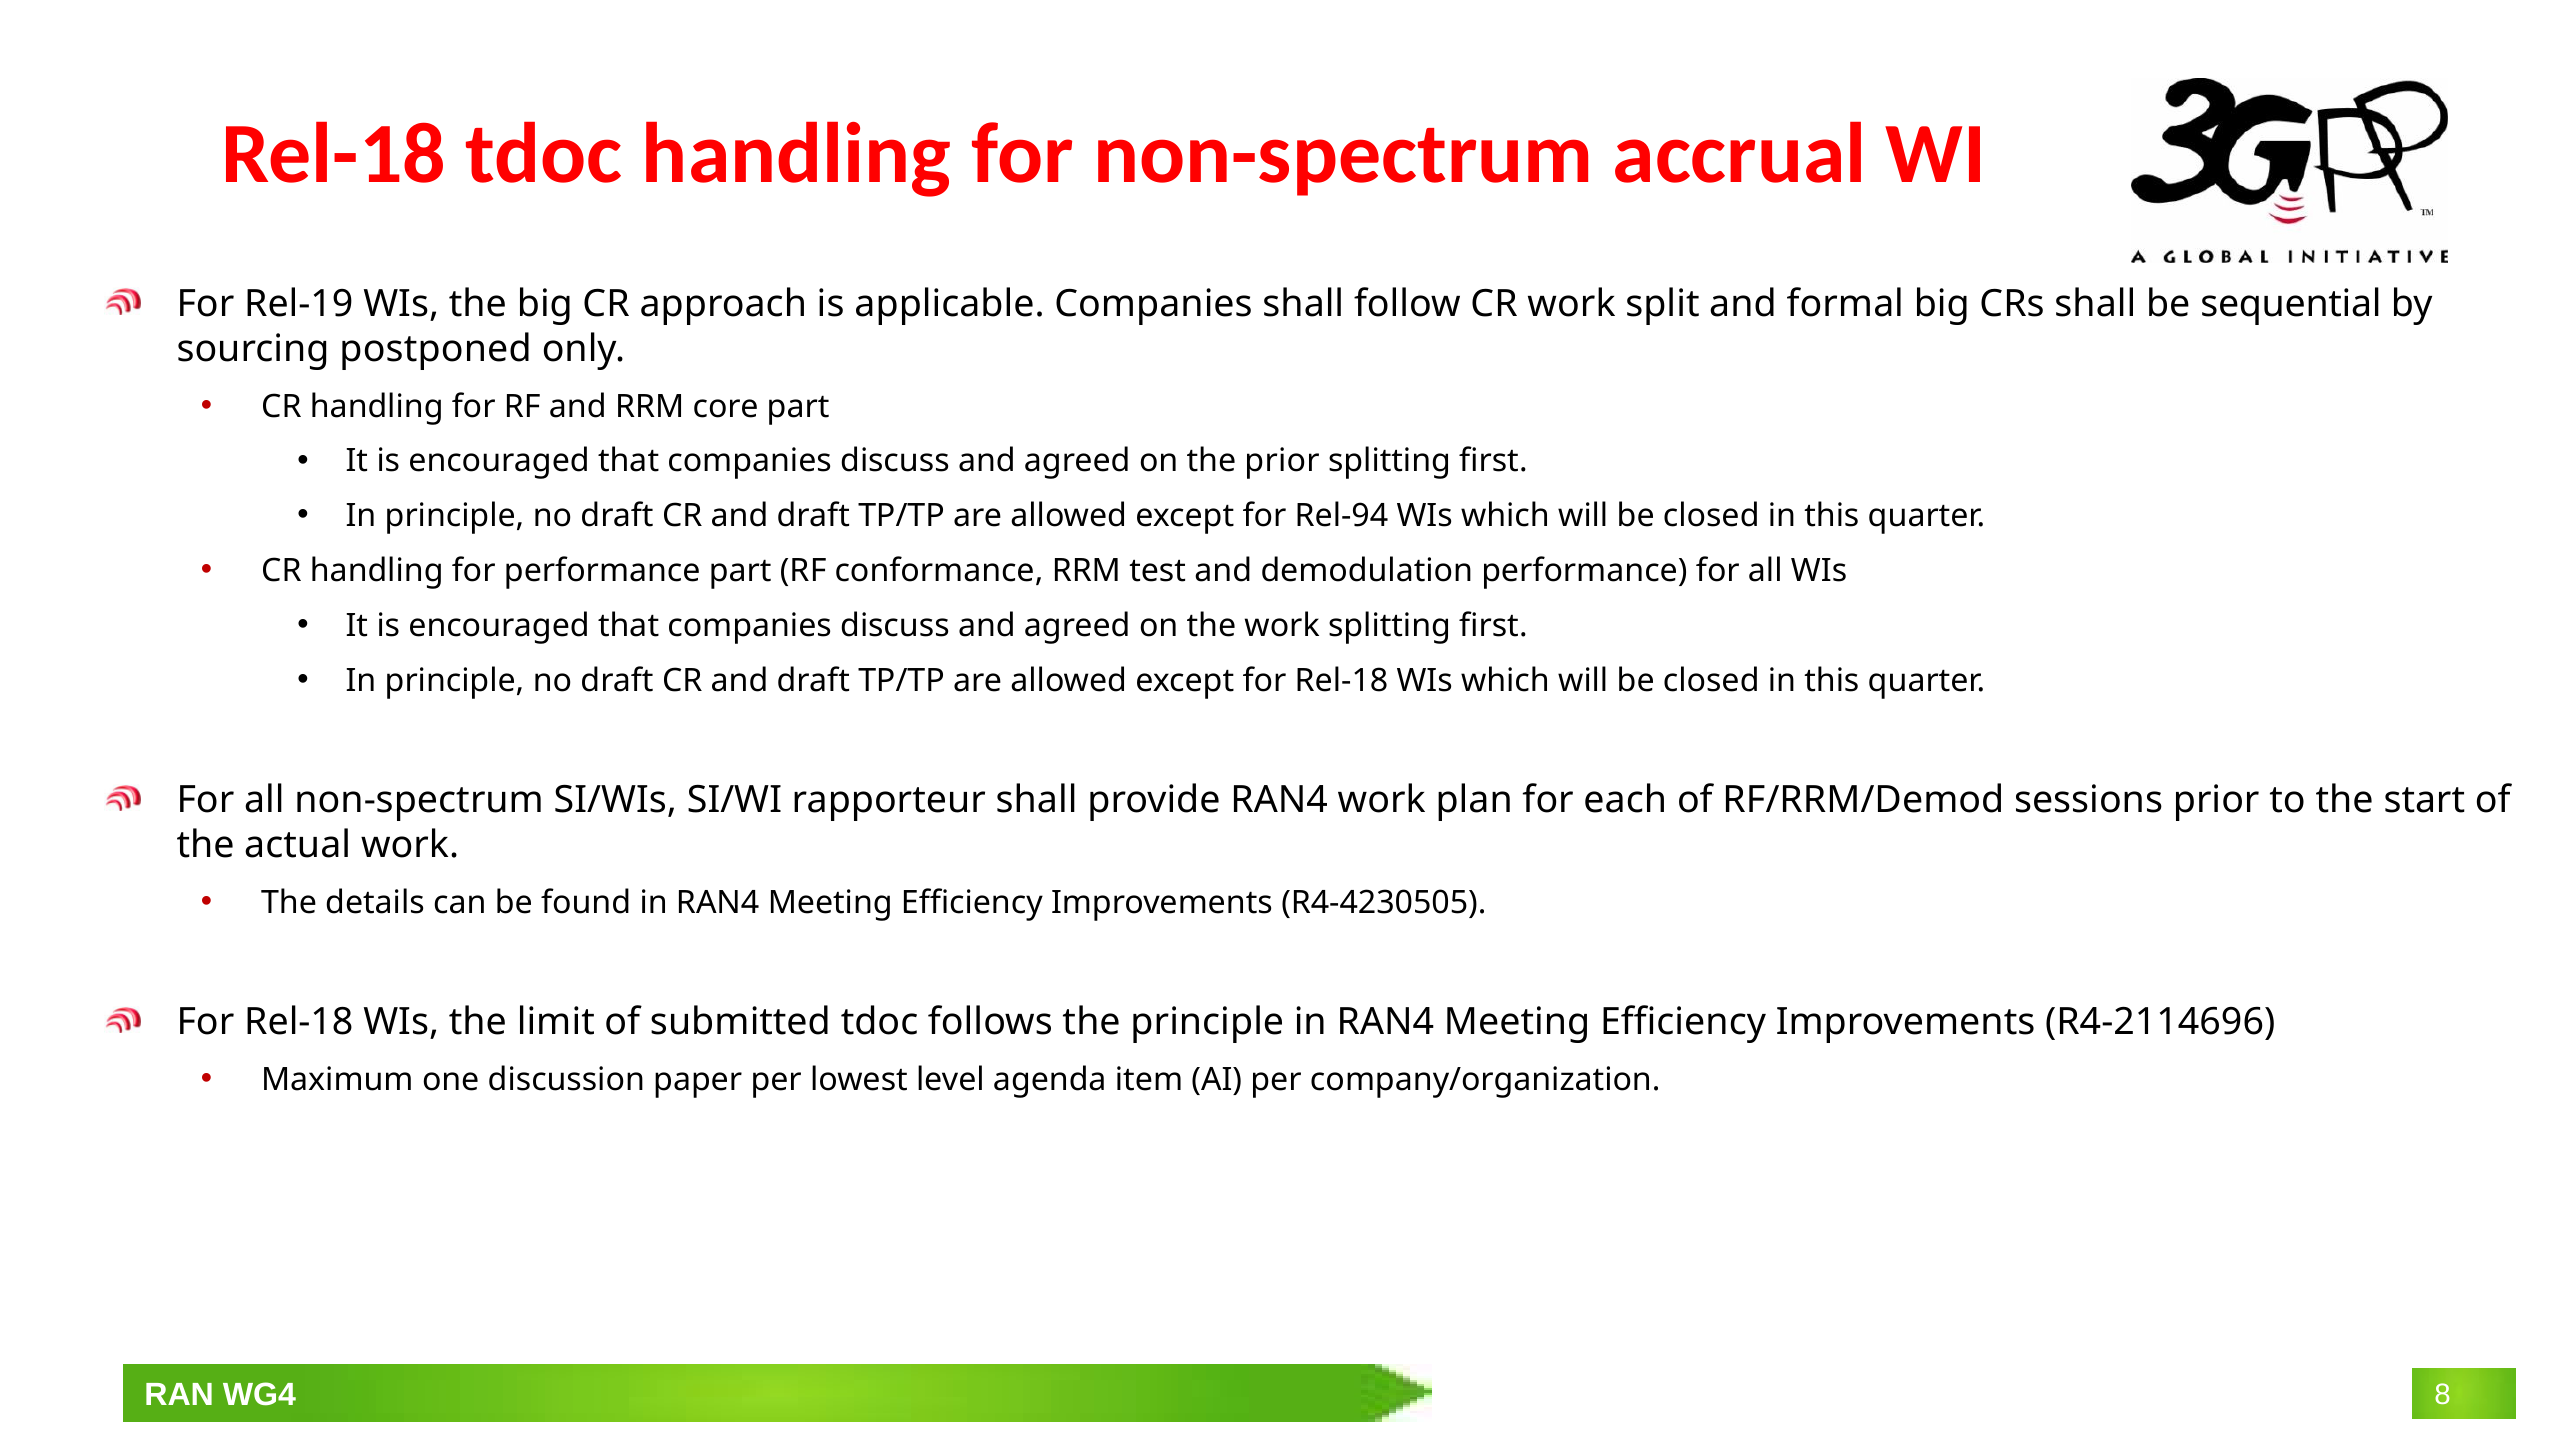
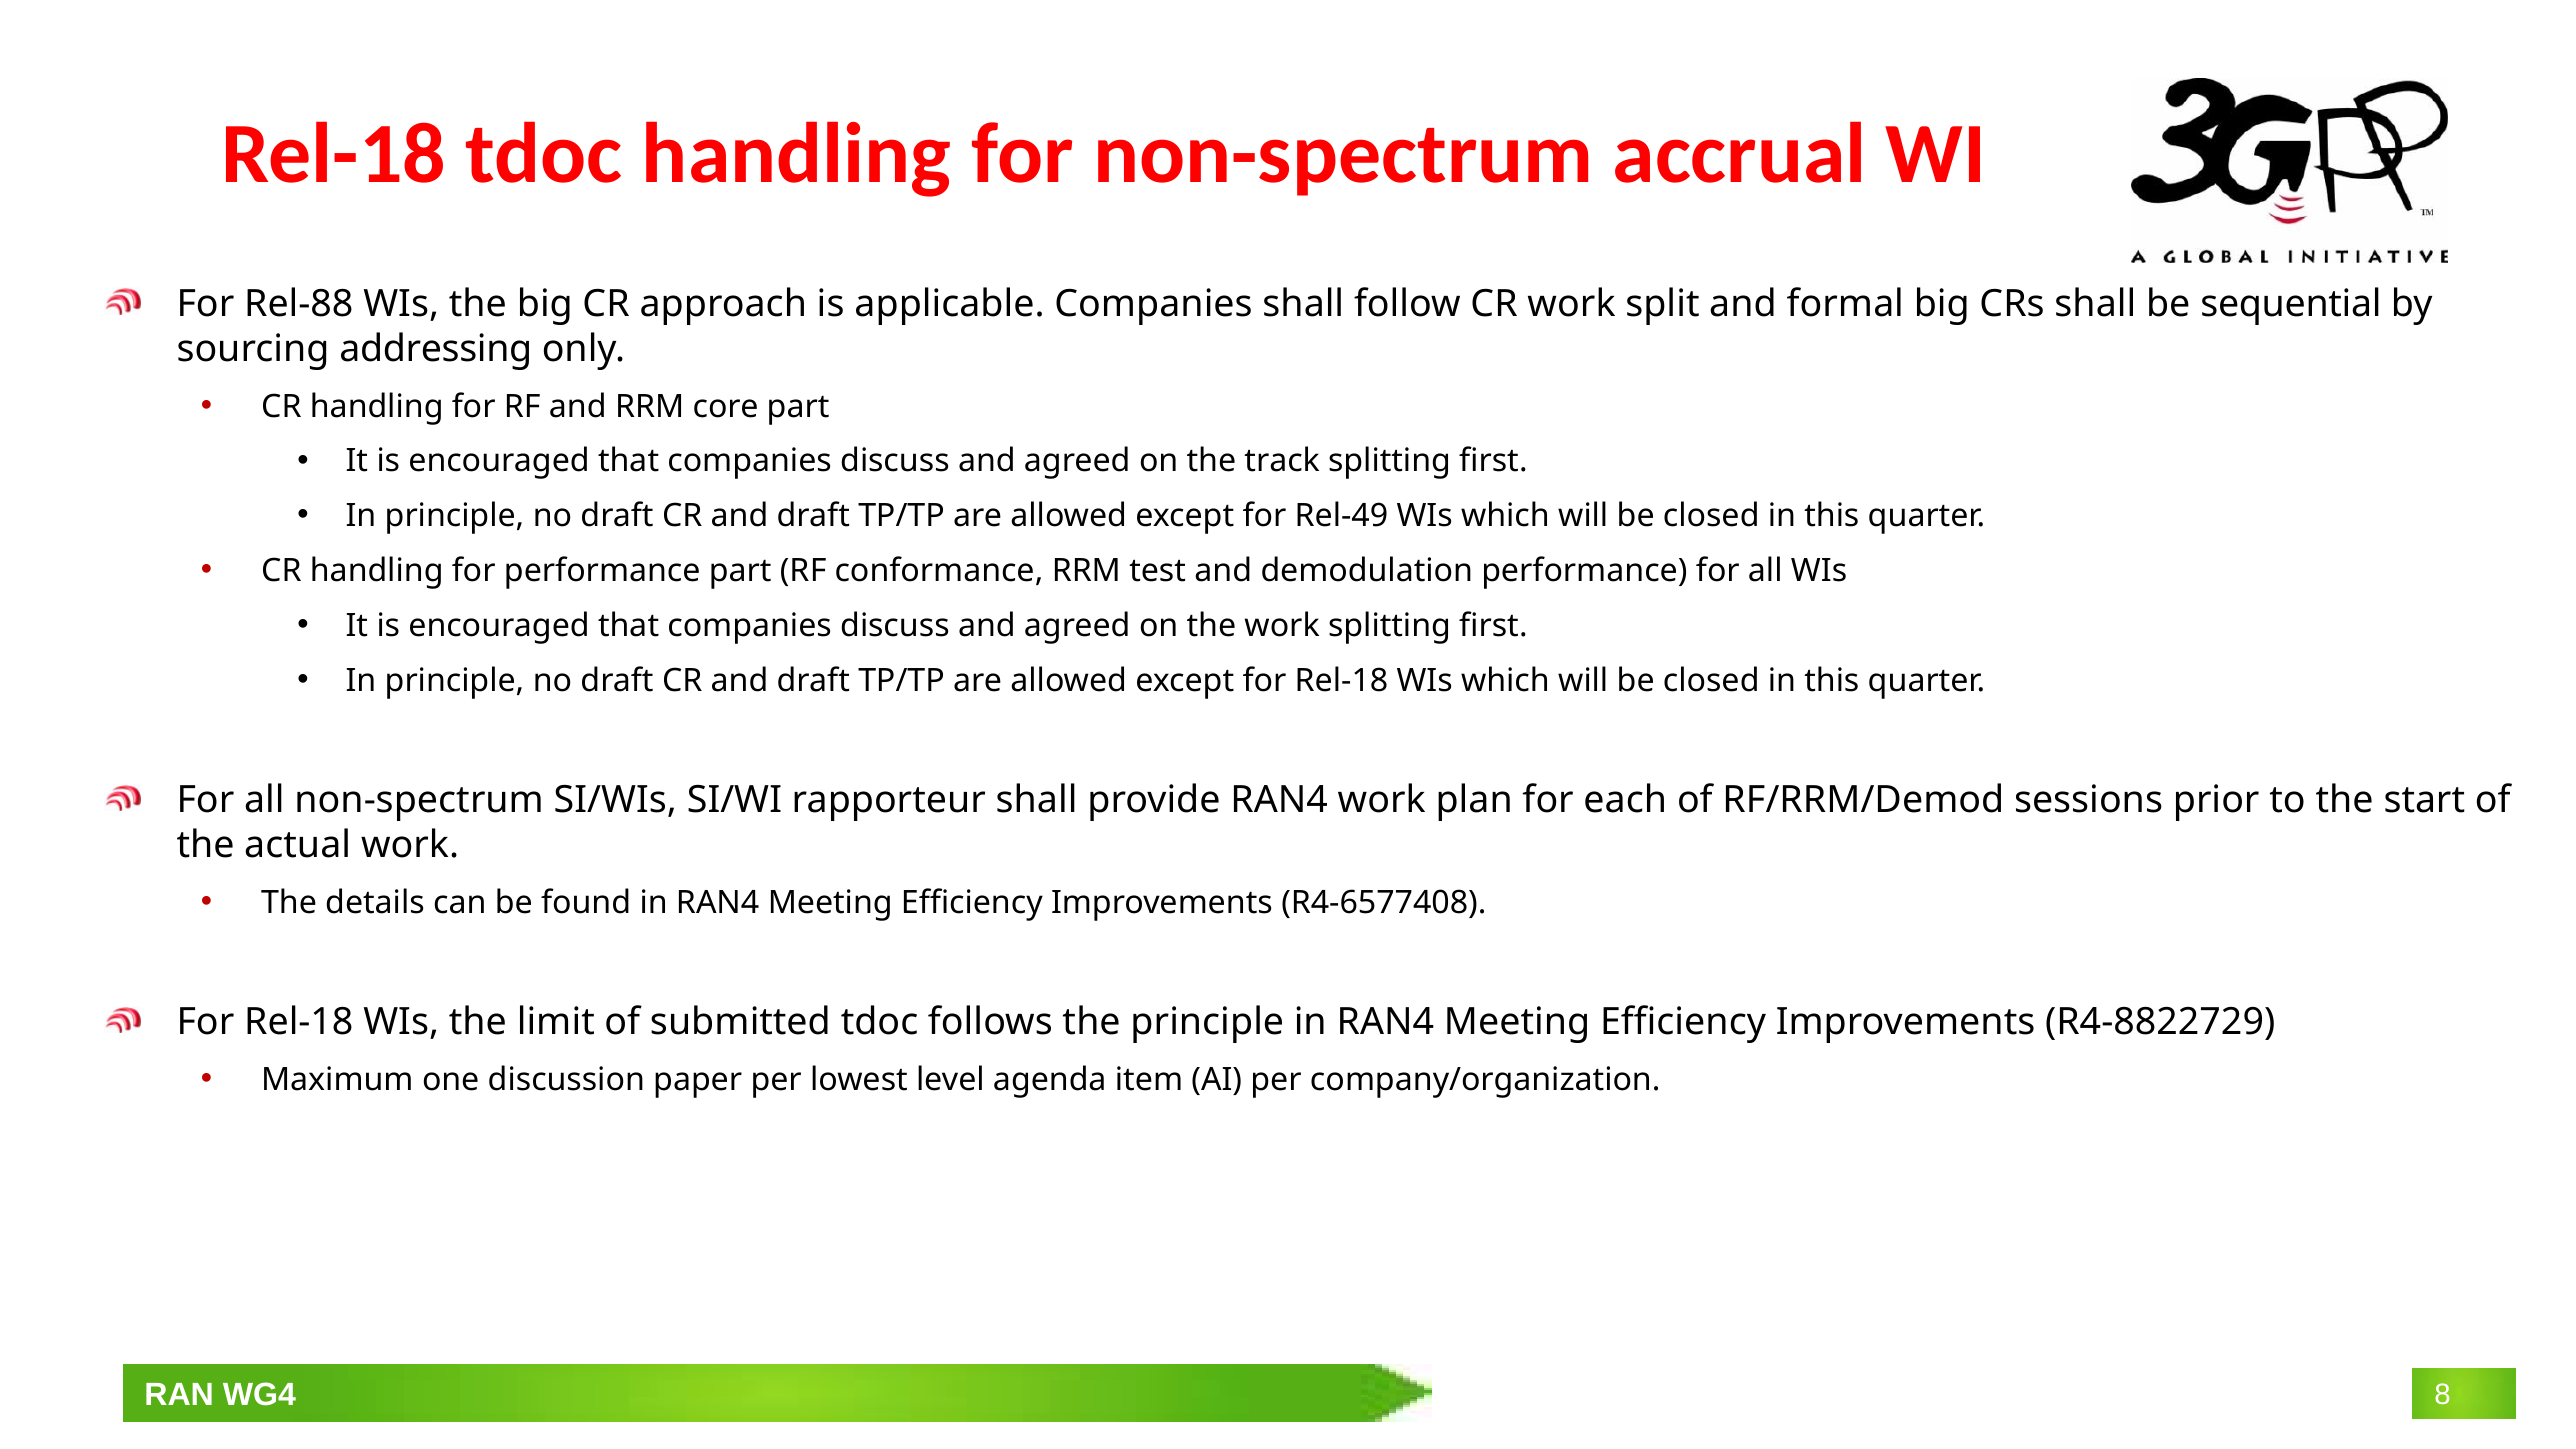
Rel-19: Rel-19 -> Rel-88
postponed: postponed -> addressing
the prior: prior -> track
Rel-94: Rel-94 -> Rel-49
R4-4230505: R4-4230505 -> R4-6577408
R4-2114696: R4-2114696 -> R4-8822729
